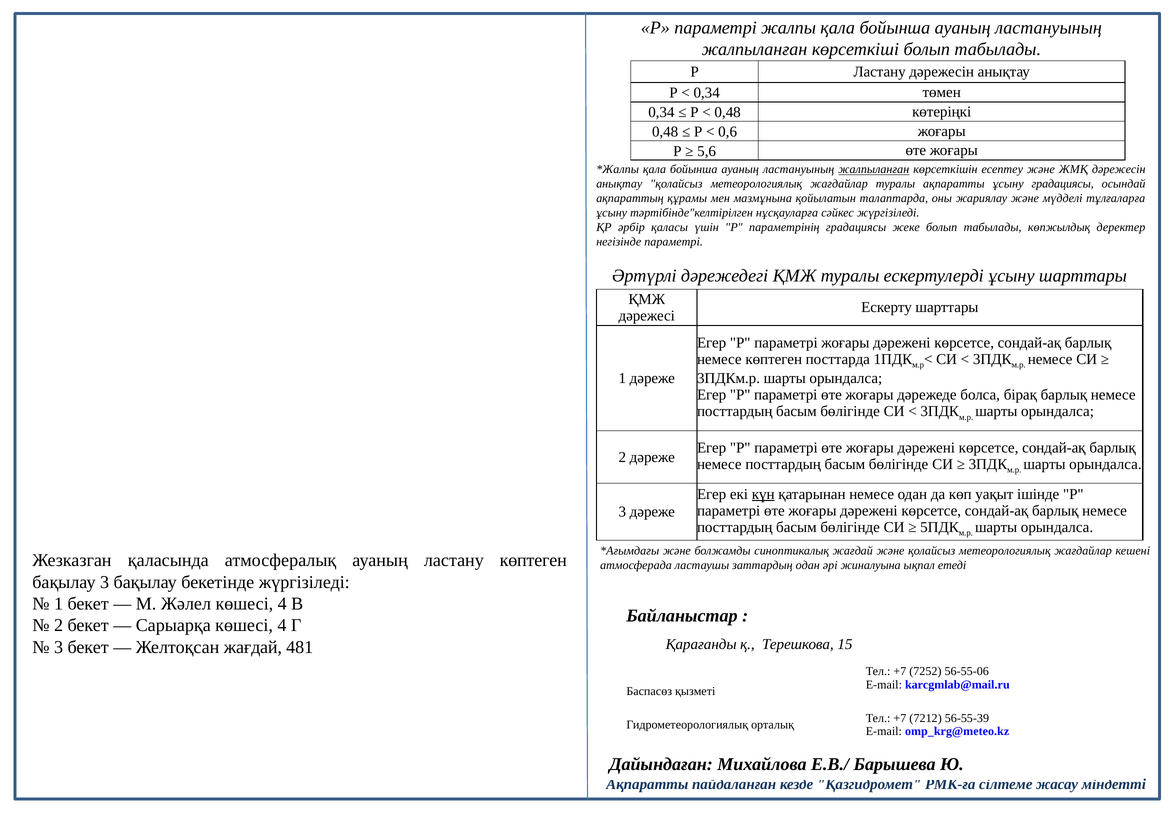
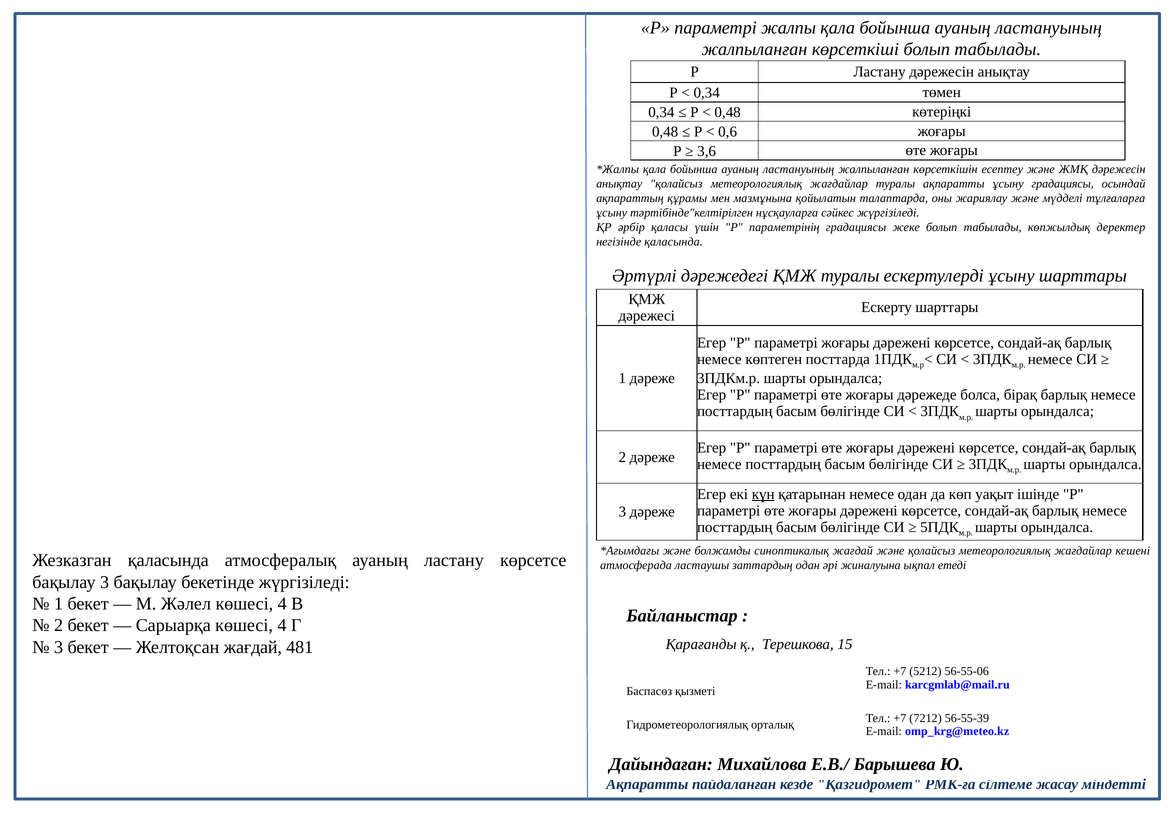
5,6: 5,6 -> 3,6
жалпыланған at (874, 170) underline: present -> none
негізінде параметрі: параметрі -> қаласында
ластану көптеген: көптеген -> көрсетсе
7252: 7252 -> 5212
